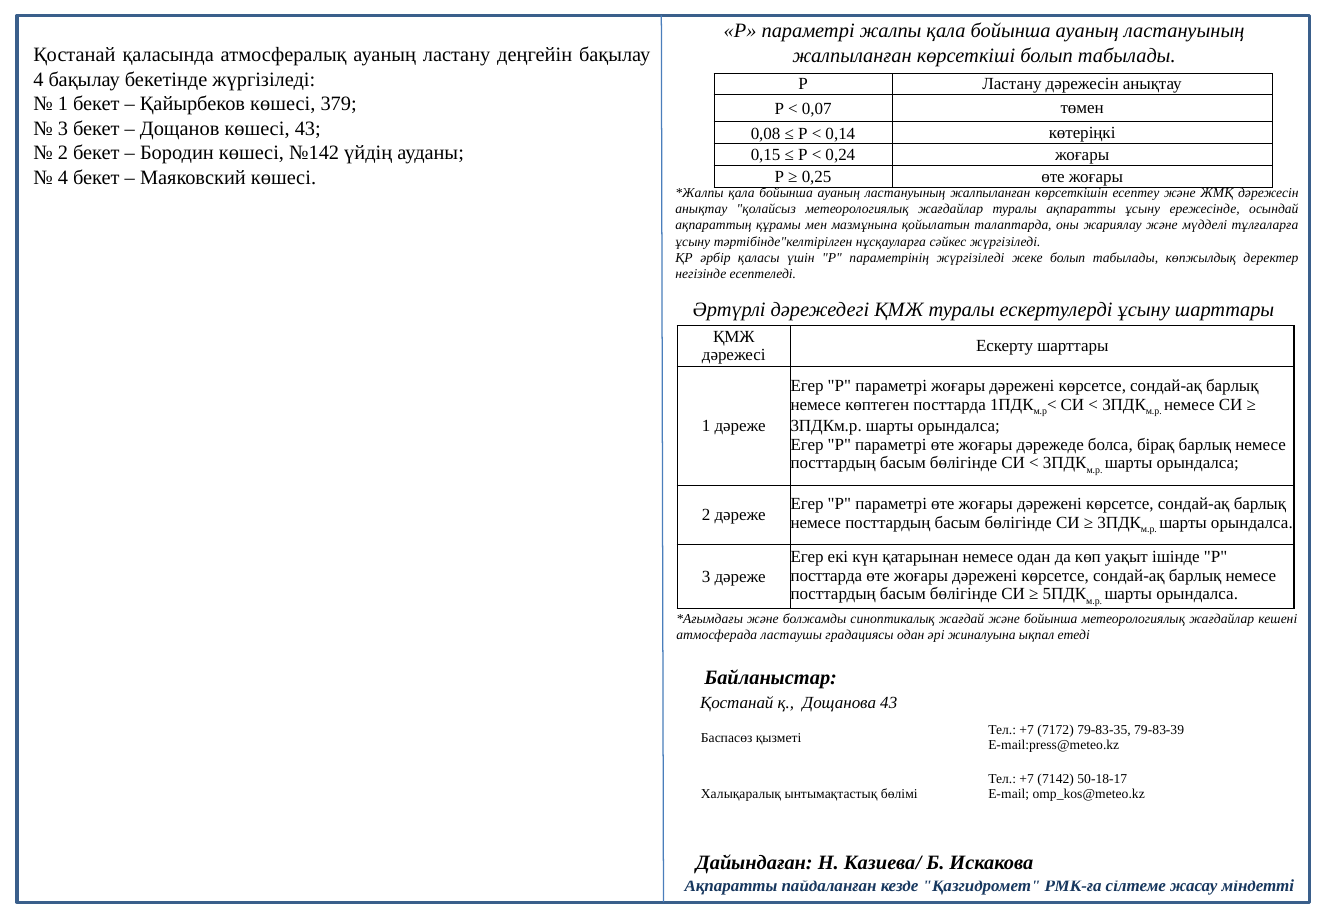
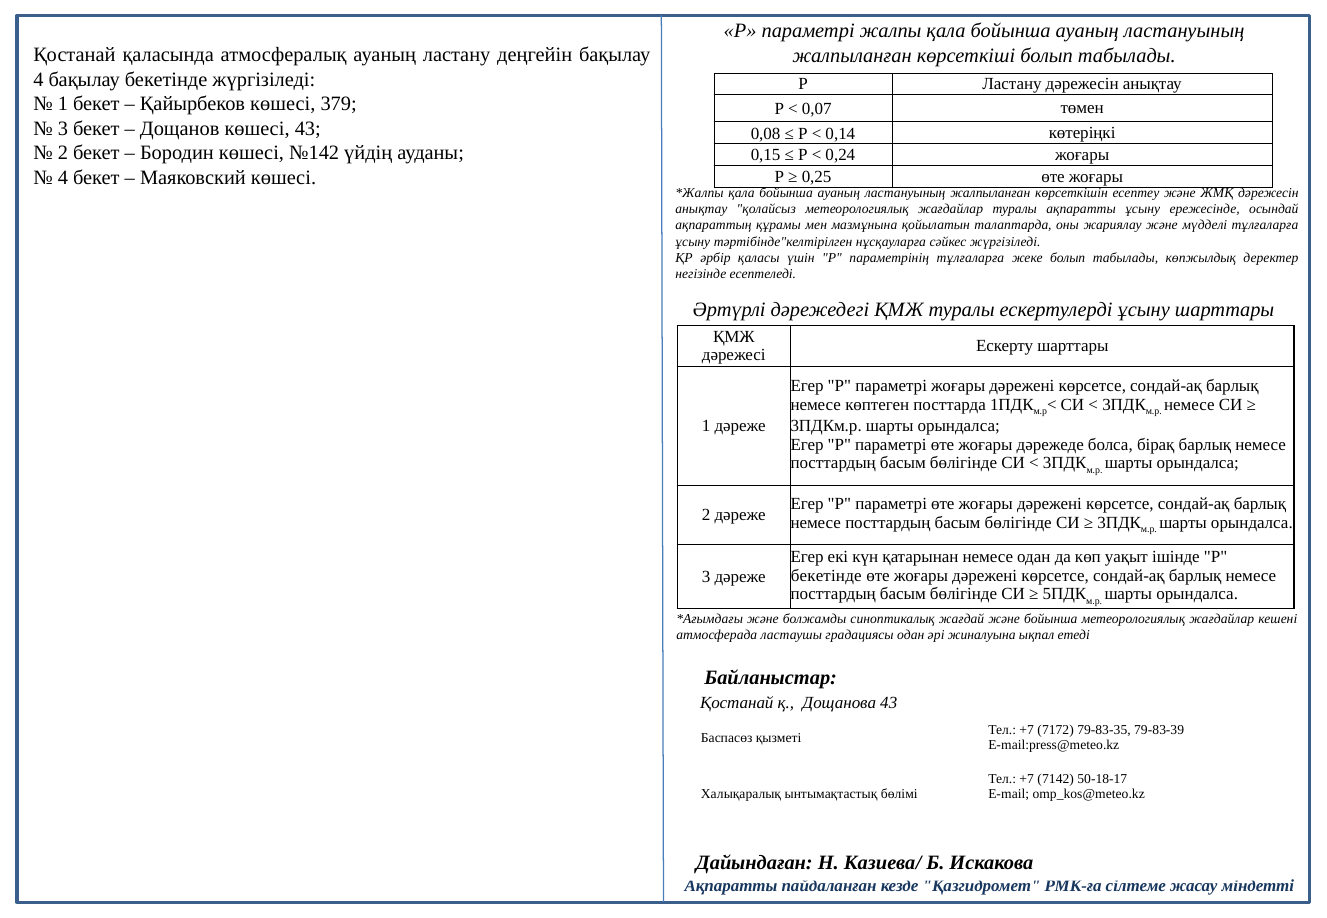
параметрінің жүргізіледі: жүргізіледі -> тұлғаларға
посттарда at (826, 576): посттарда -> бекетінде
